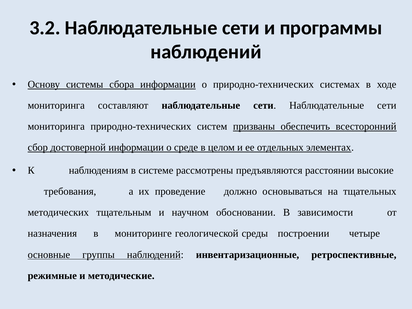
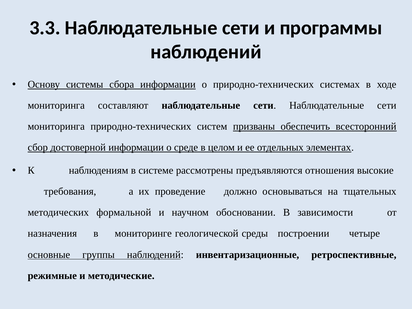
3.2: 3.2 -> 3.3
расстоянии: расстоянии -> отношения
тщательным: тщательным -> формальной
